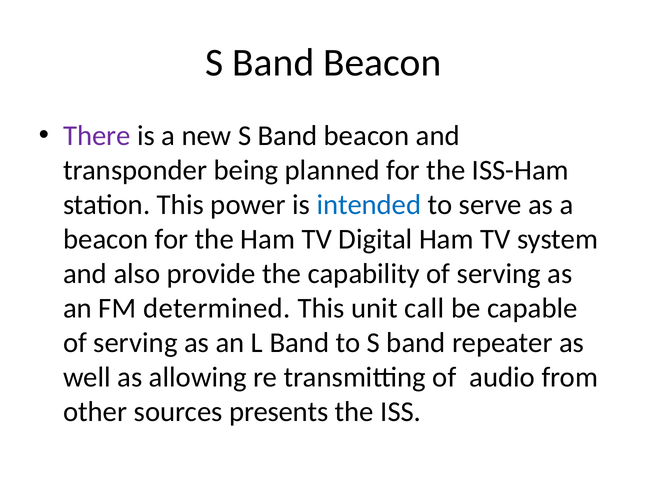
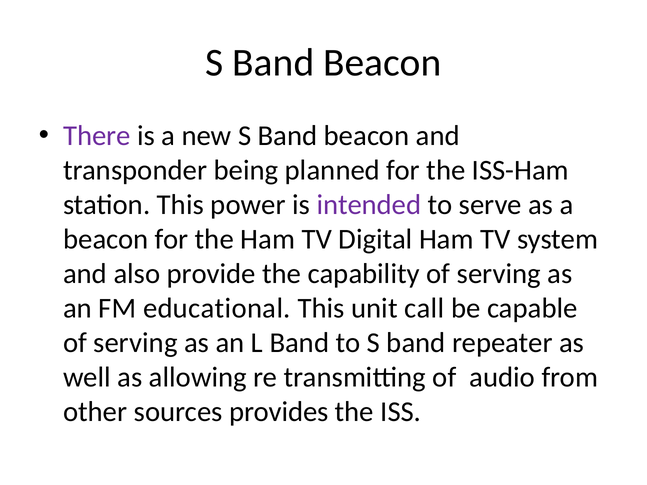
intended colour: blue -> purple
determined: determined -> educational
presents: presents -> provides
